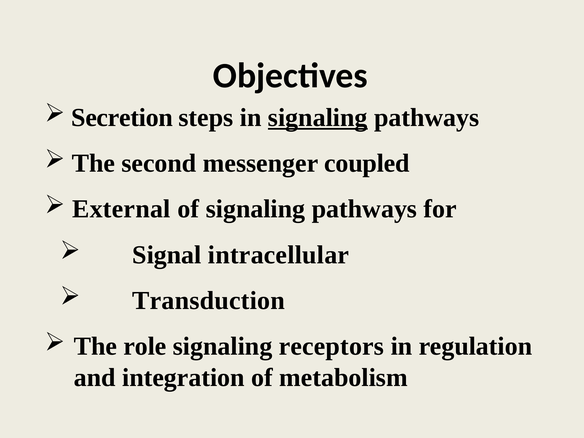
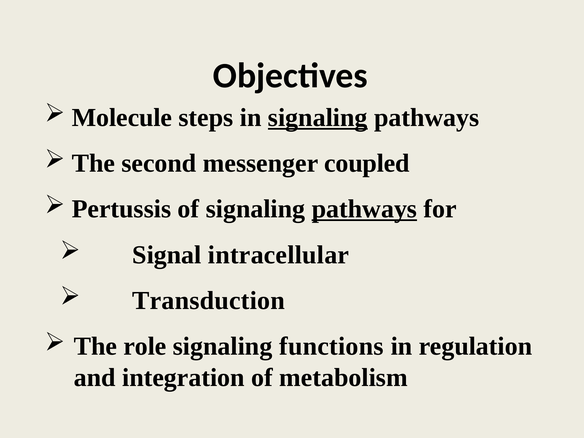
Secretion: Secretion -> Molecule
External: External -> Pertussis
pathways at (364, 209) underline: none -> present
receptors: receptors -> functions
